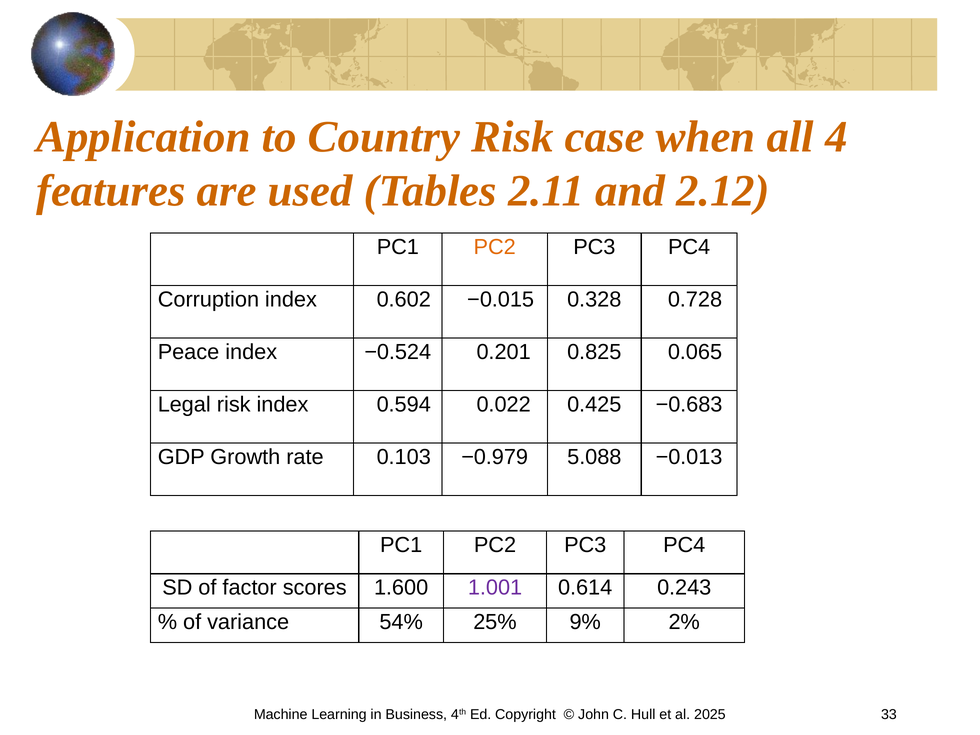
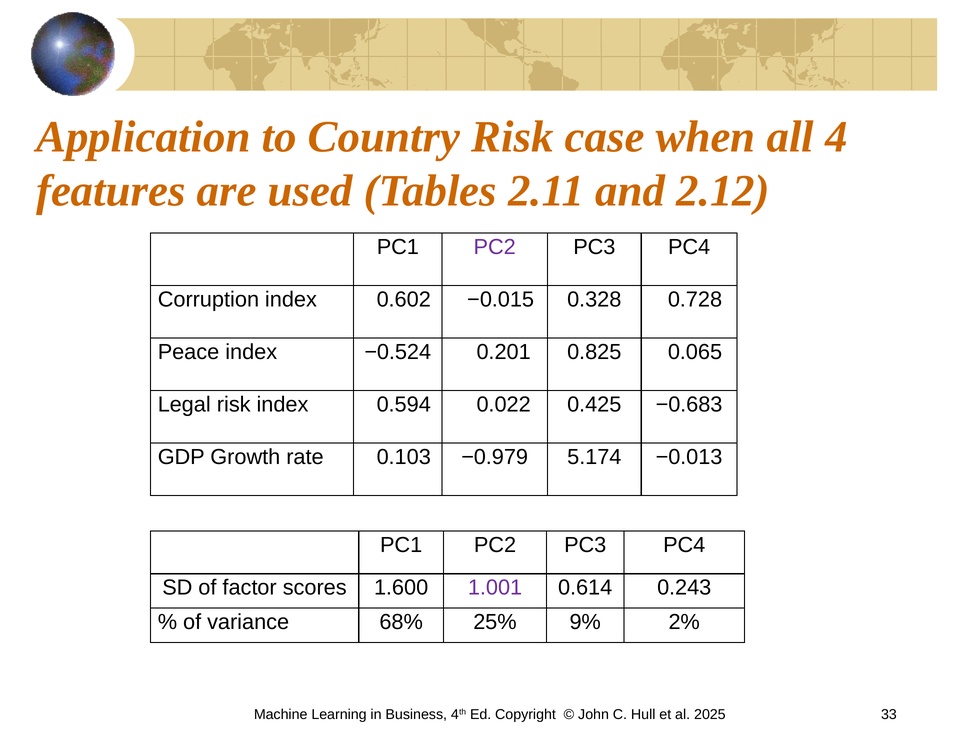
PC2 at (495, 247) colour: orange -> purple
5.088: 5.088 -> 5.174
54%: 54% -> 68%
